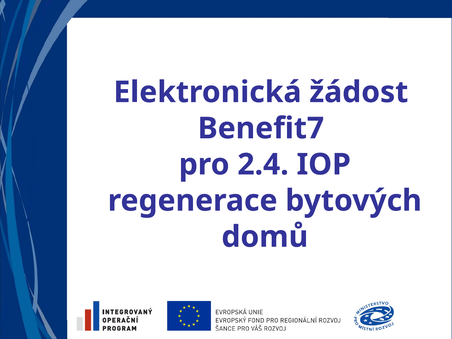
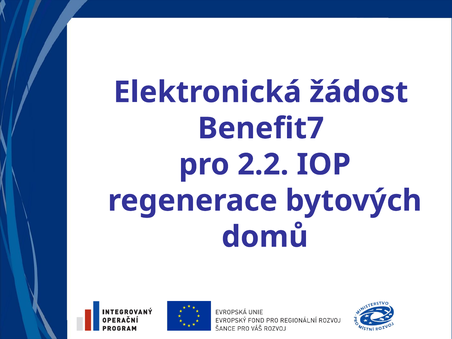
2.4: 2.4 -> 2.2
